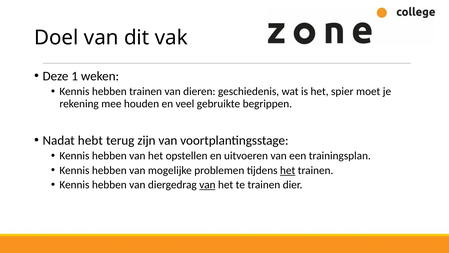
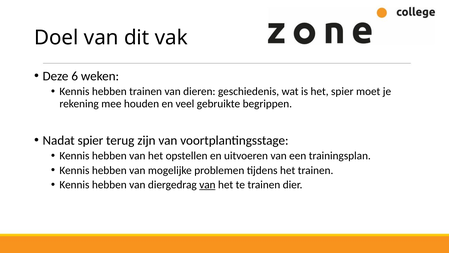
1: 1 -> 6
Nadat hebt: hebt -> spier
het at (288, 170) underline: present -> none
